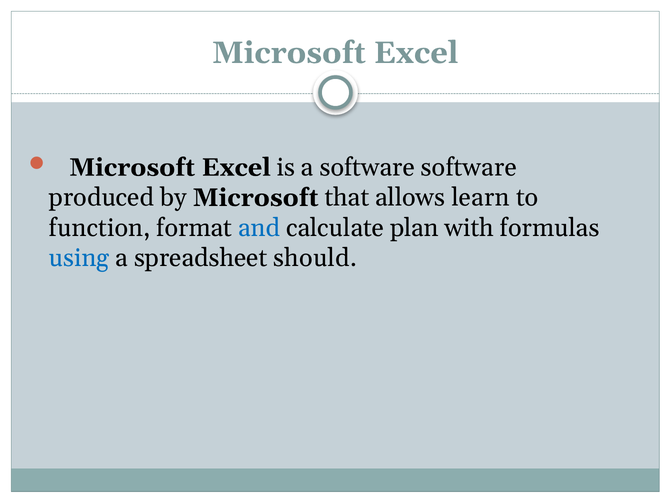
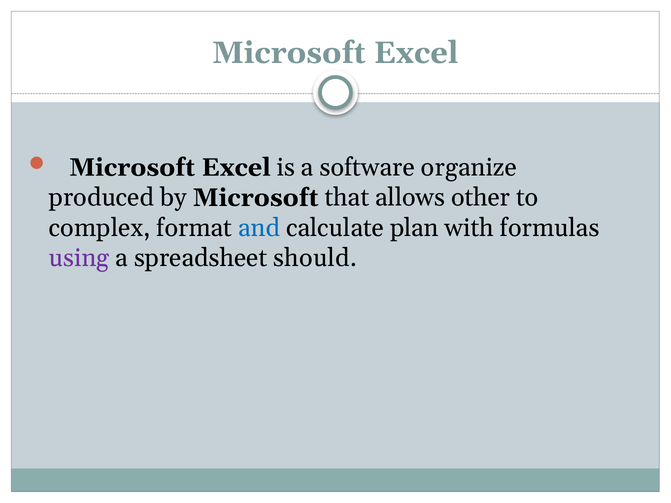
software software: software -> organize
learn: learn -> other
function: function -> complex
using colour: blue -> purple
